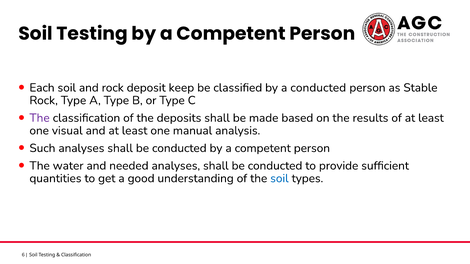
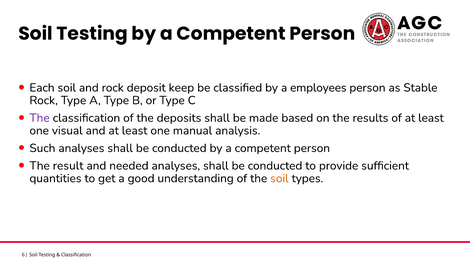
a conducted: conducted -> employees
water: water -> result
soil at (279, 179) colour: blue -> orange
